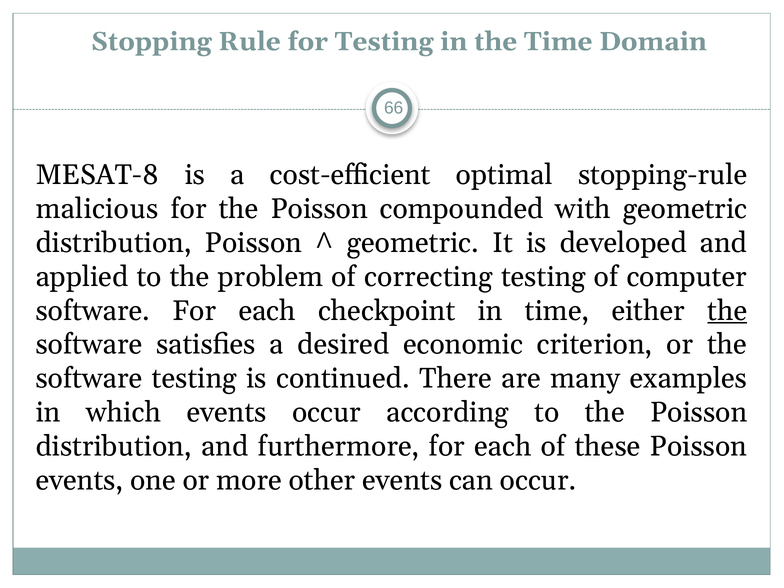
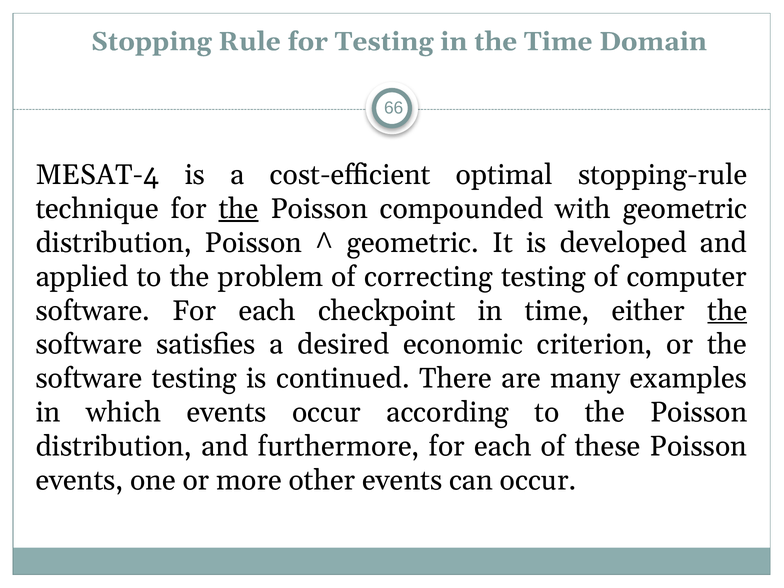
MESAT-8: MESAT-8 -> MESAT-4
malicious: malicious -> technique
the at (239, 209) underline: none -> present
